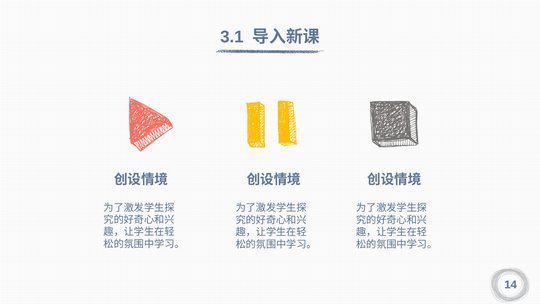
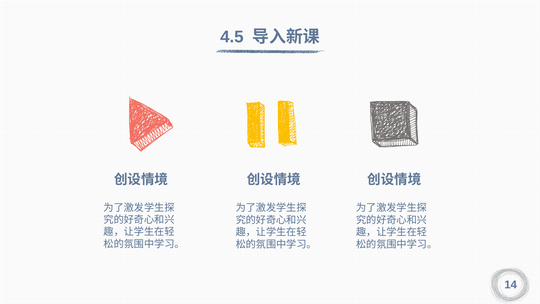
3.1: 3.1 -> 4.5
